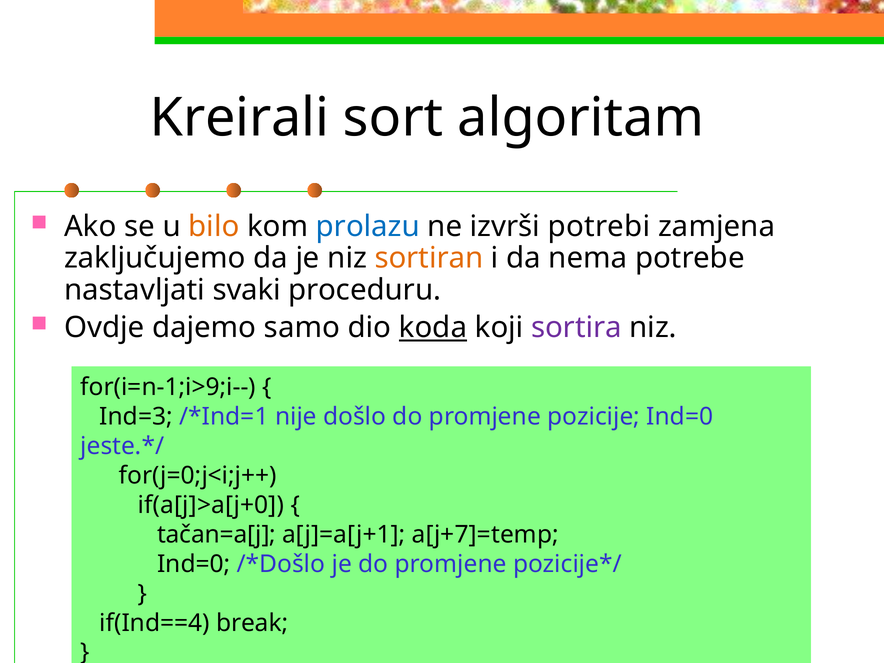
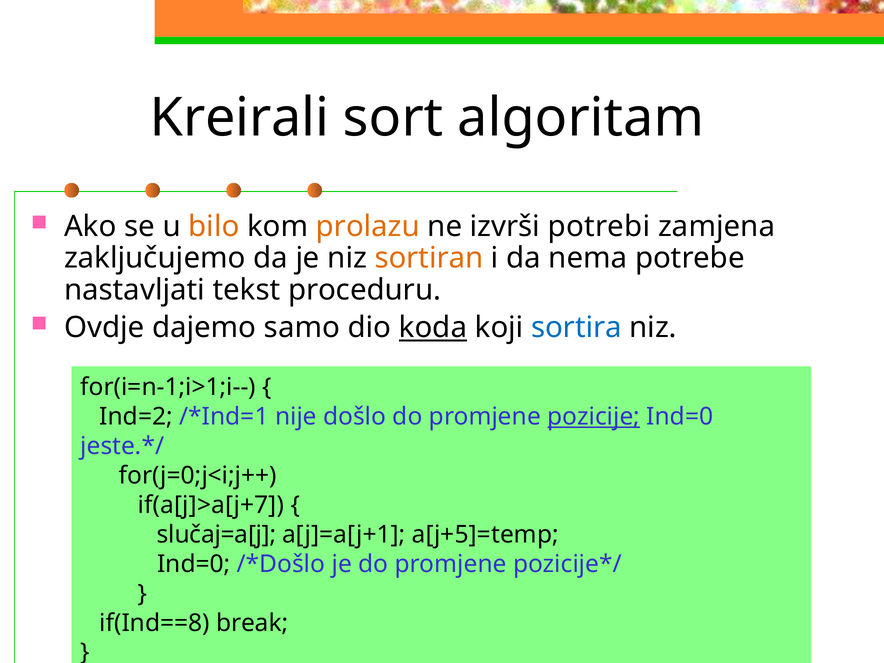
prolazu colour: blue -> orange
svaki: svaki -> tekst
sortira colour: purple -> blue
for(i=n-1;i>9;i--: for(i=n-1;i>9;i-- -> for(i=n-1;i>1;i--
Ind=3: Ind=3 -> Ind=2
pozicije underline: none -> present
if(a[j]>a[j+0: if(a[j]>a[j+0 -> if(a[j]>a[j+7
tačan=a[j: tačan=a[j -> slučaj=a[j
a[j+7]=temp: a[j+7]=temp -> a[j+5]=temp
if(Ind==4: if(Ind==4 -> if(Ind==8
